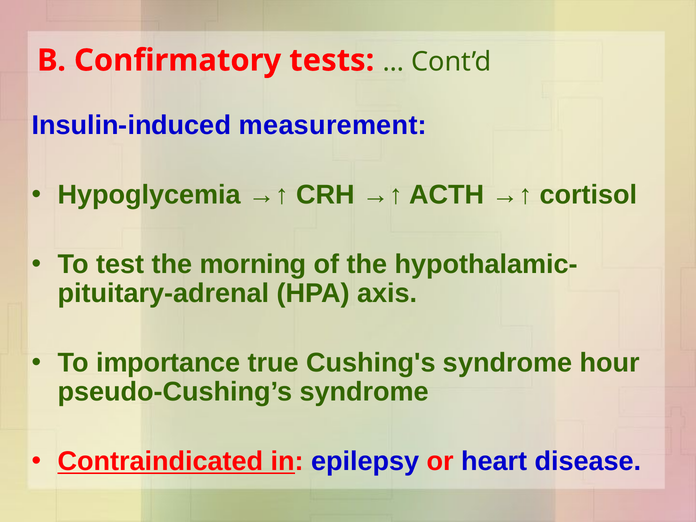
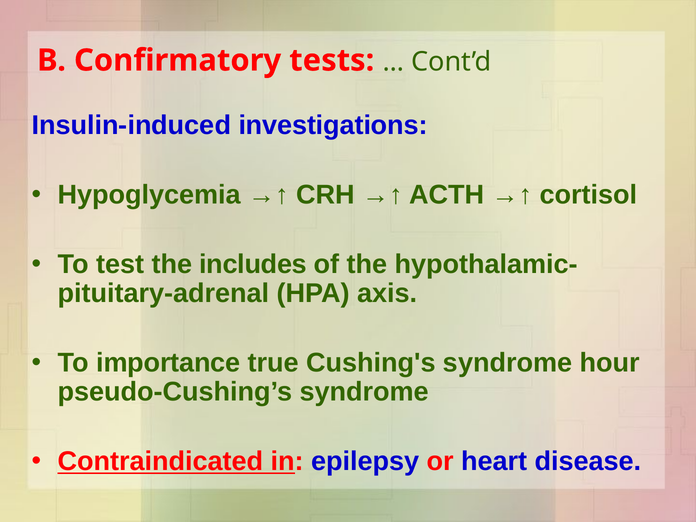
measurement: measurement -> investigations
morning: morning -> includes
